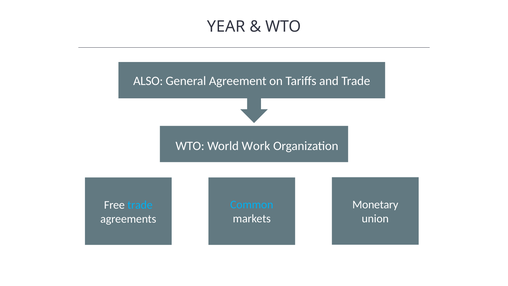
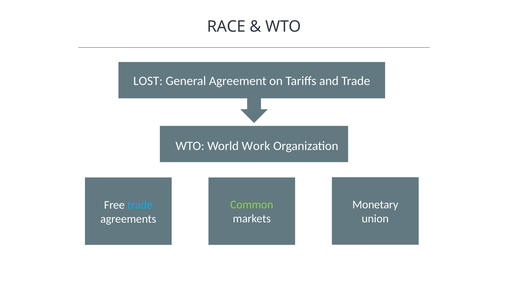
YEAR: YEAR -> RACE
ALSO: ALSO -> LOST
Common colour: light blue -> light green
